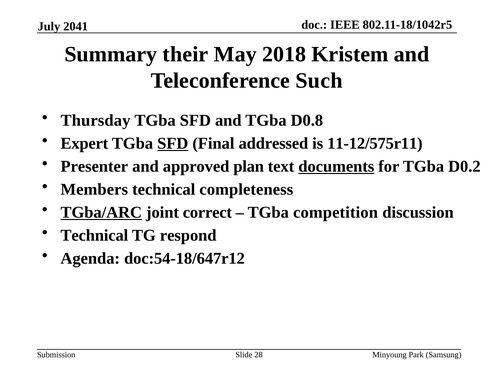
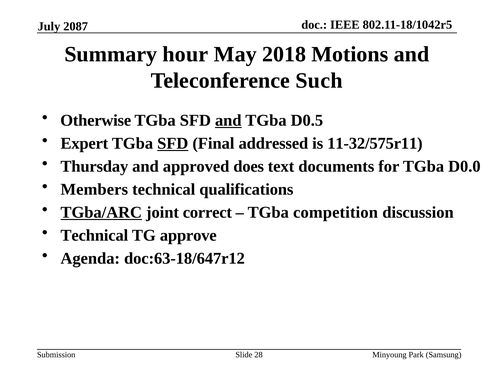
2041: 2041 -> 2087
their: their -> hour
Kristem: Kristem -> Motions
Thursday: Thursday -> Otherwise
and at (228, 121) underline: none -> present
D0.8: D0.8 -> D0.5
11-12/575r11: 11-12/575r11 -> 11-32/575r11
Presenter: Presenter -> Thursday
plan: plan -> does
documents underline: present -> none
D0.2: D0.2 -> D0.0
completeness: completeness -> qualifications
respond: respond -> approve
doc:54-18/647r12: doc:54-18/647r12 -> doc:63-18/647r12
